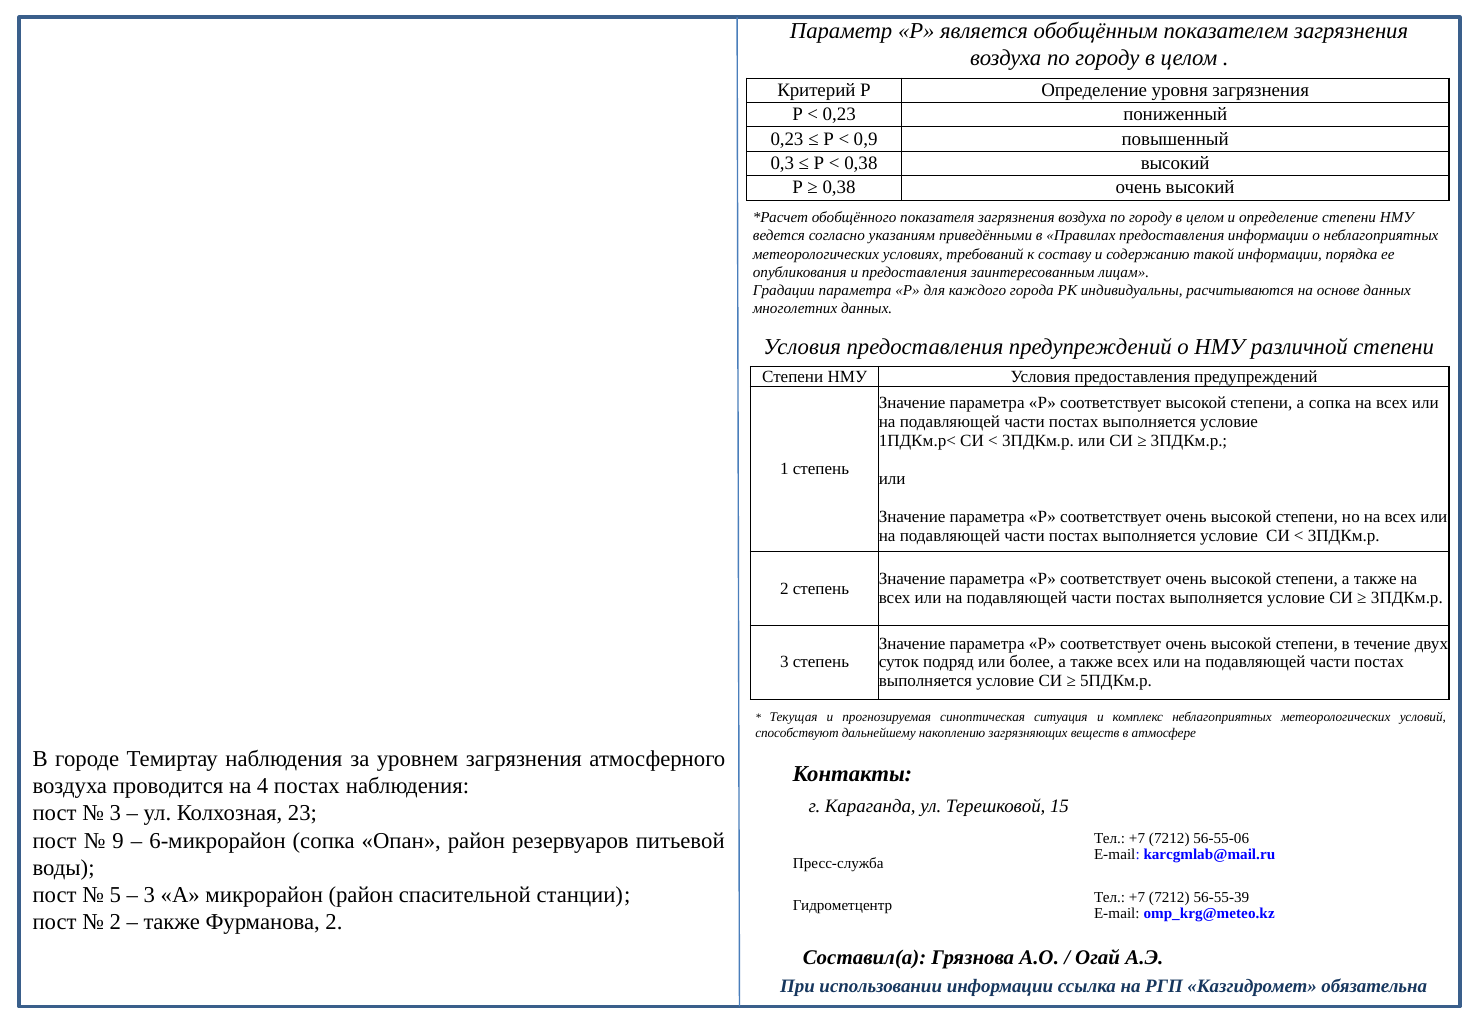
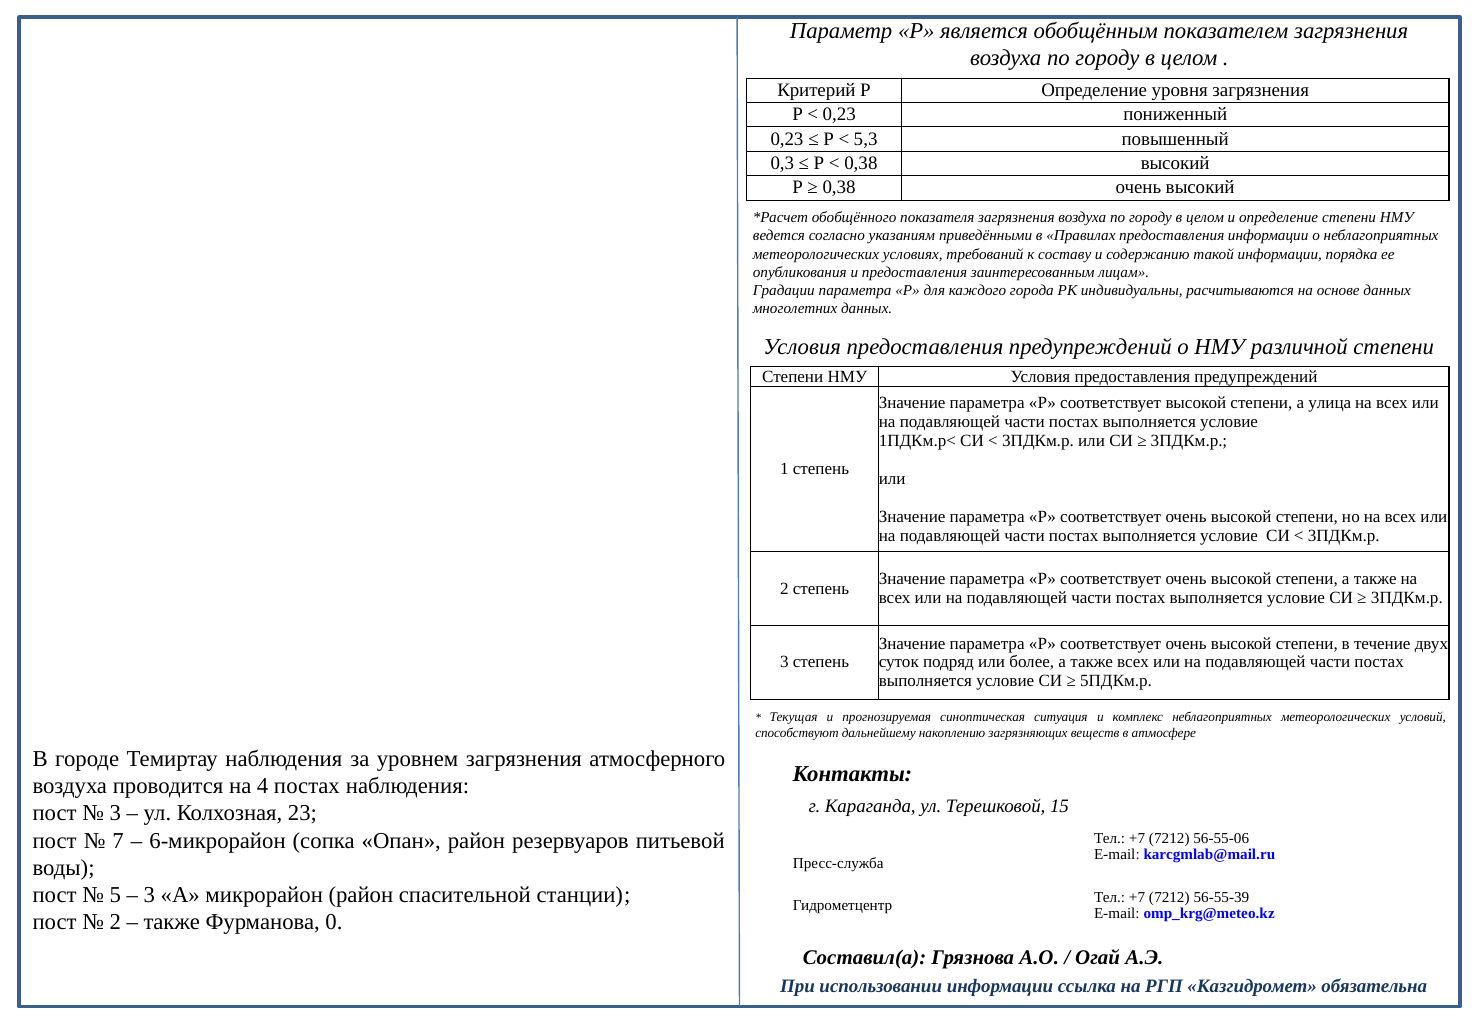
0,9: 0,9 -> 5,3
а сопка: сопка -> улица
9: 9 -> 7
Фурманова 2: 2 -> 0
